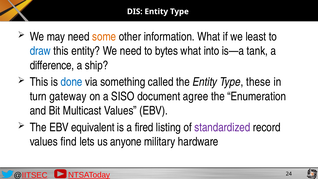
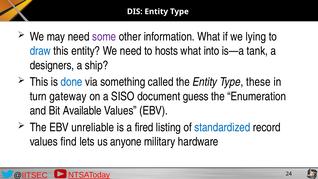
some colour: orange -> purple
least: least -> lying
bytes: bytes -> hosts
difference: difference -> designers
agree: agree -> guess
Multicast: Multicast -> Available
equivalent: equivalent -> unreliable
standardized colour: purple -> blue
